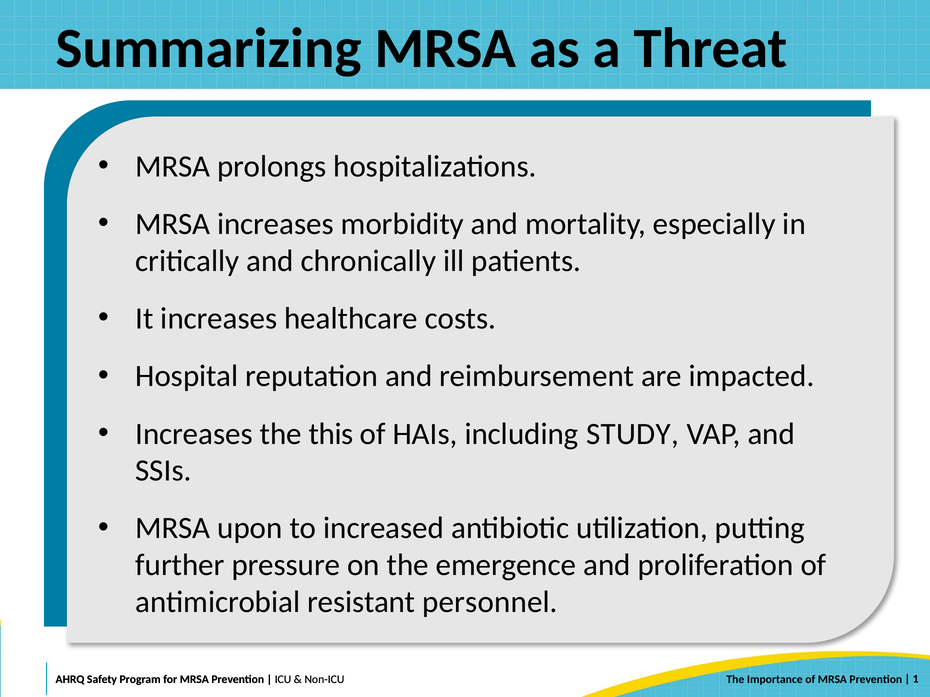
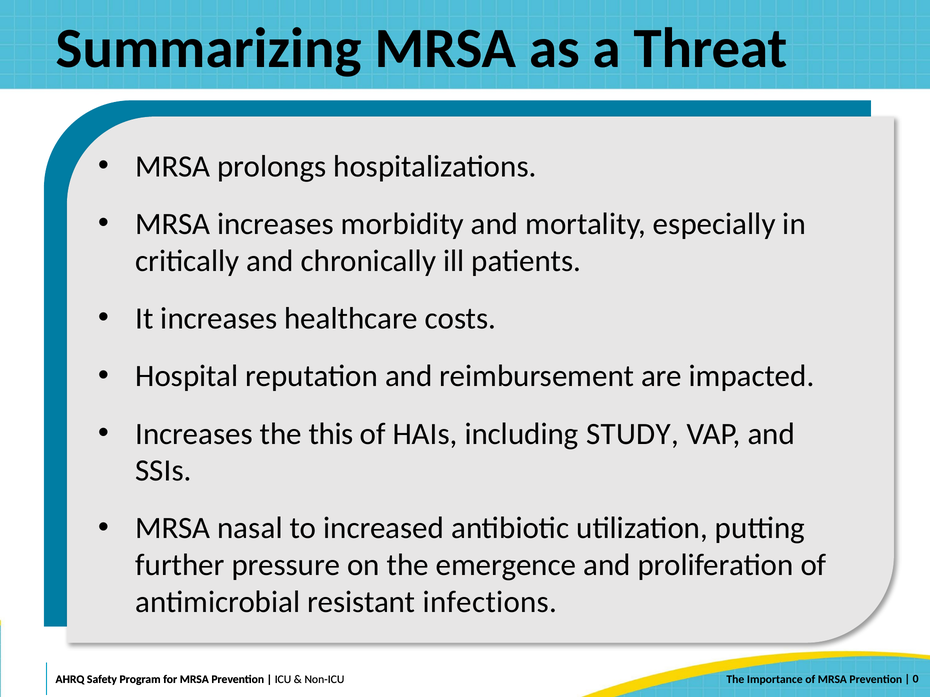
upon: upon -> nasal
personnel: personnel -> infections
1: 1 -> 0
